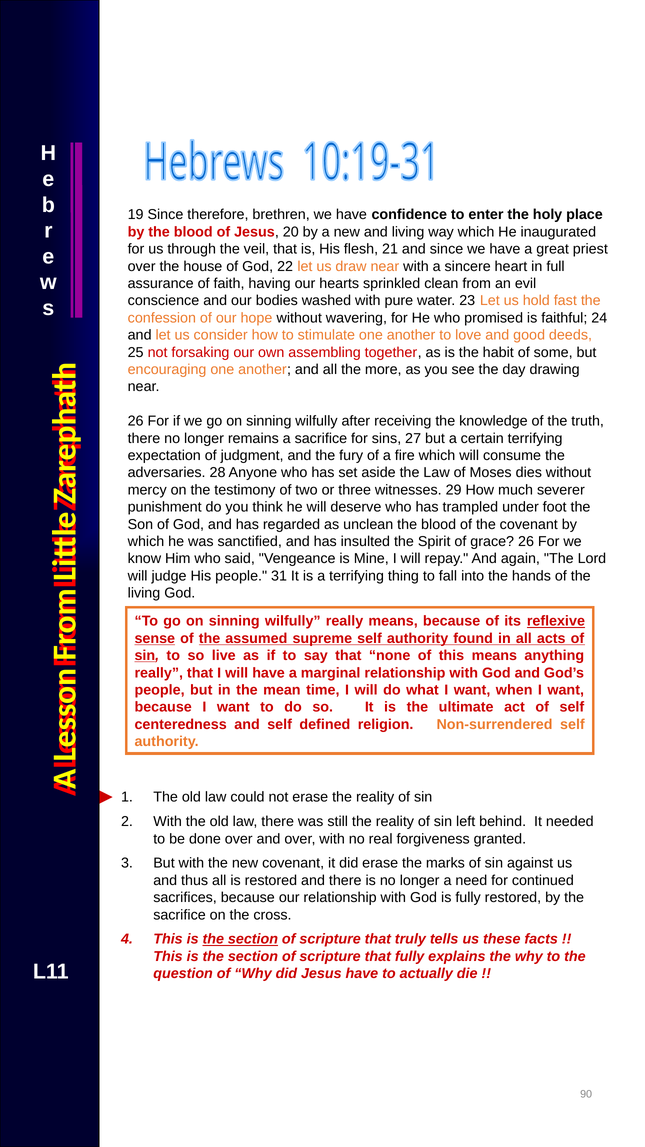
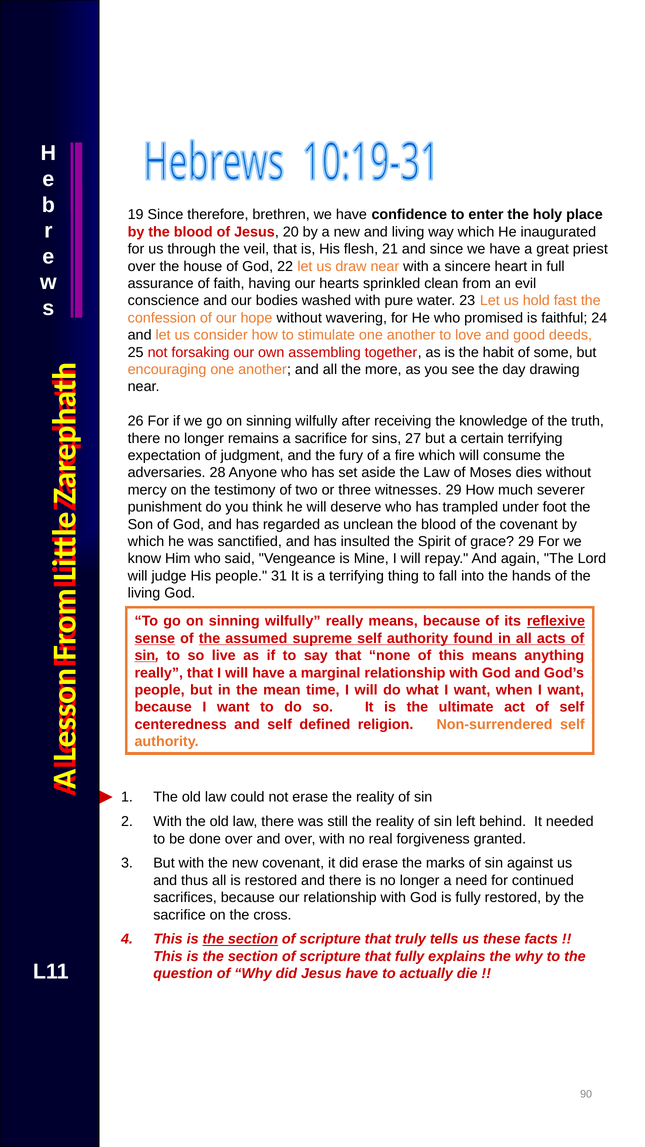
grace 26: 26 -> 29
